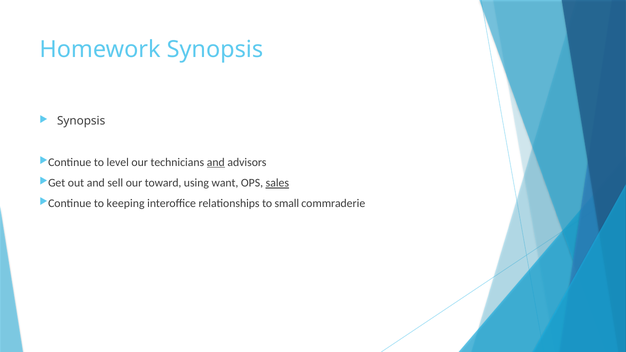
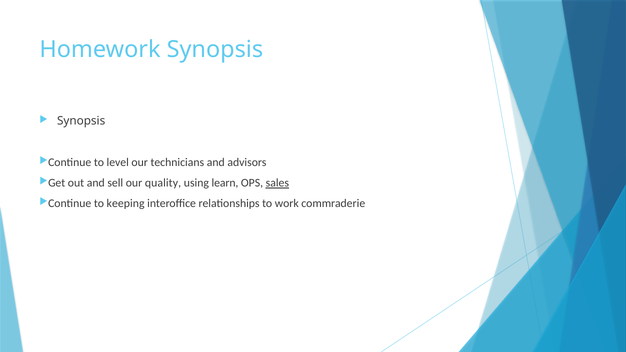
and at (216, 162) underline: present -> none
toward: toward -> quality
want: want -> learn
small: small -> work
